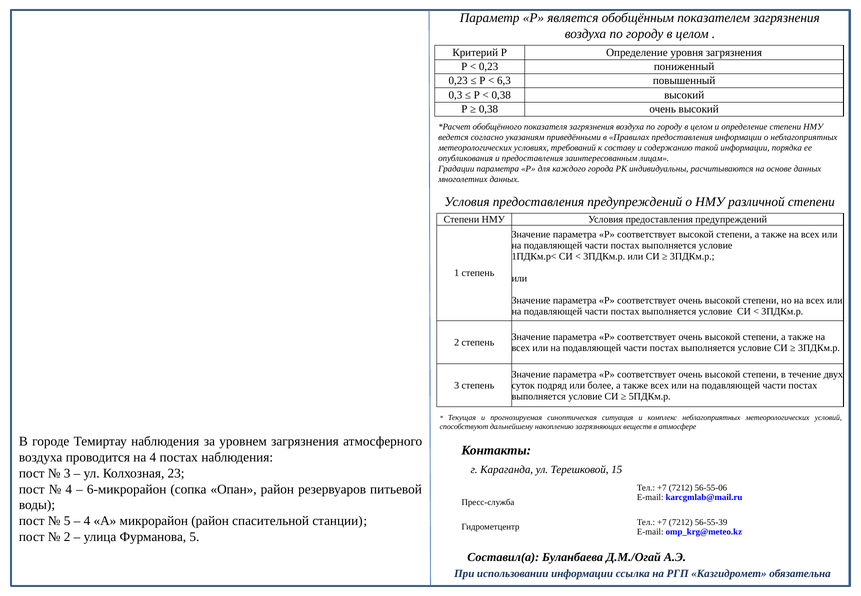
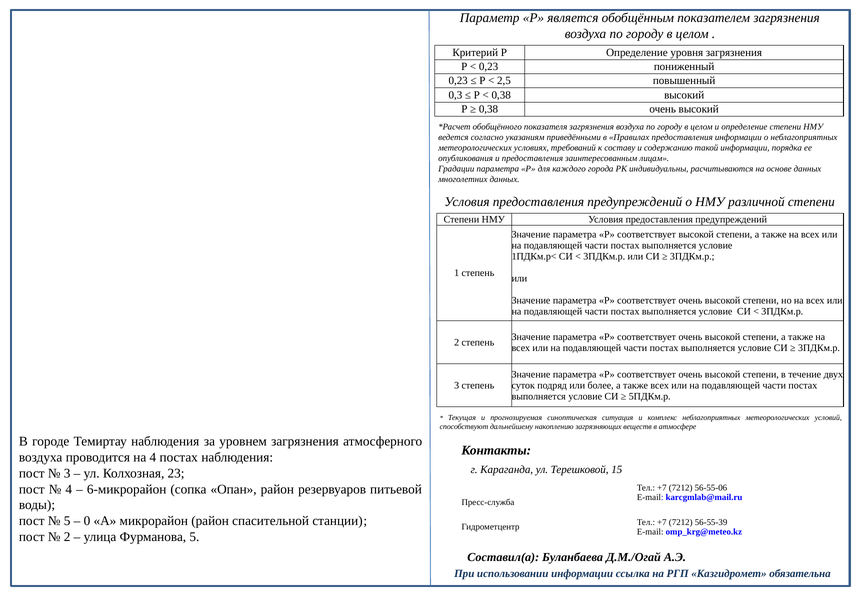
6,3: 6,3 -> 2,5
4 at (87, 521): 4 -> 0
